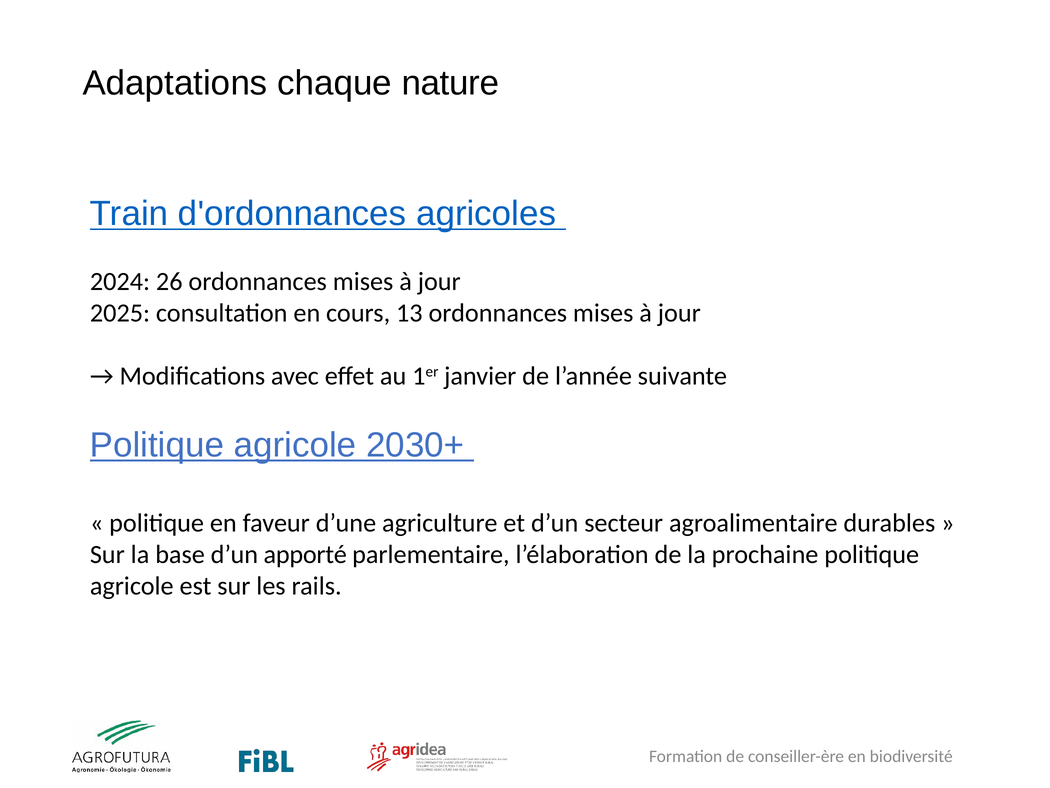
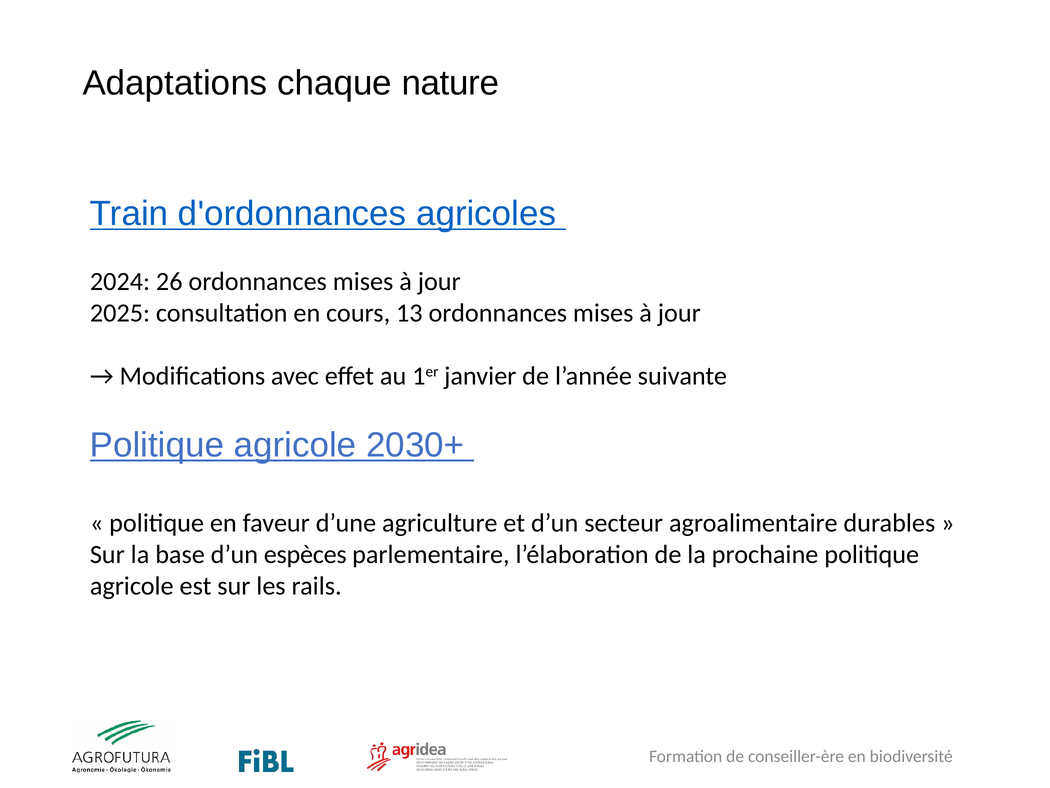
apporté: apporté -> espèces
